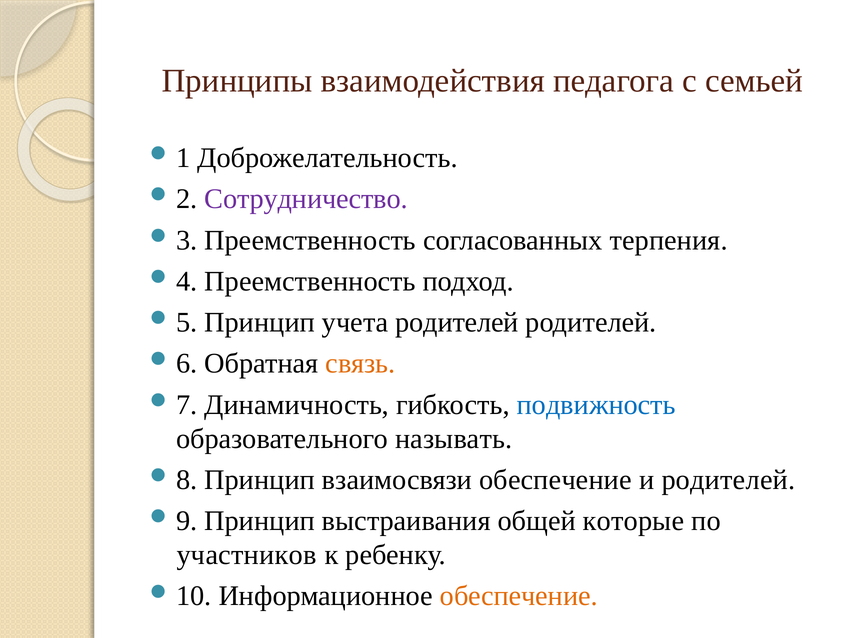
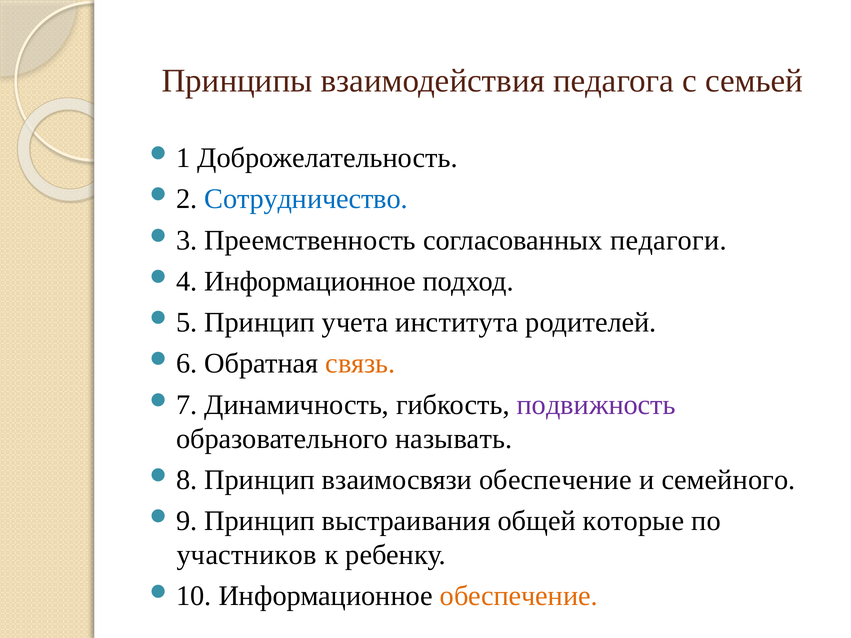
Сотрудничество colour: purple -> blue
терпения: терпения -> педагоги
Преемственность at (310, 281): Преемственность -> Информационное
учета родителей: родителей -> института
подвижность colour: blue -> purple
и родителей: родителей -> семейного
